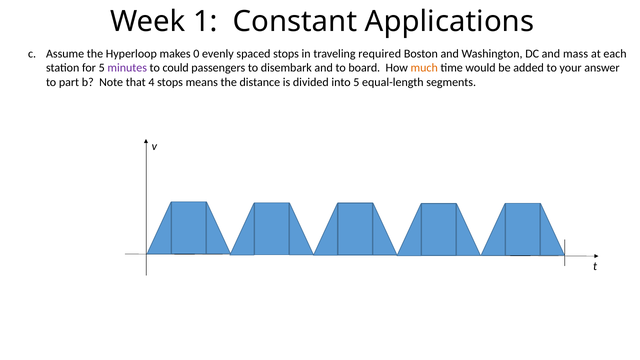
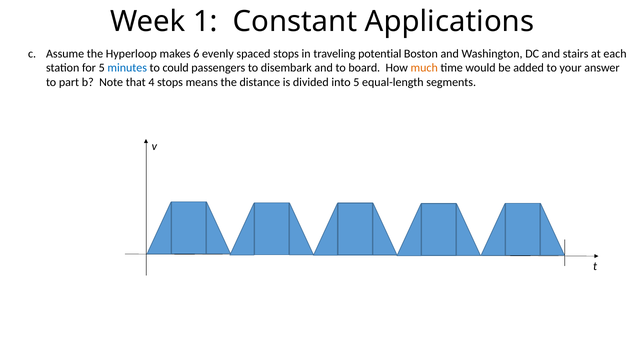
0: 0 -> 6
required: required -> potential
mass: mass -> stairs
minutes colour: purple -> blue
